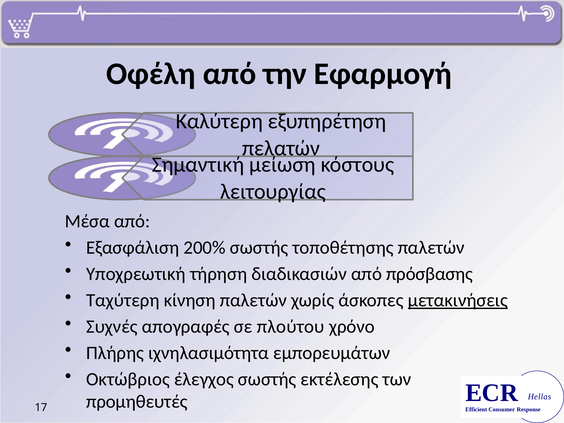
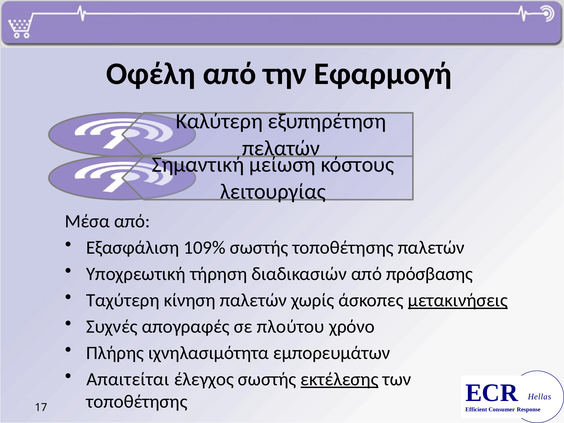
200%: 200% -> 109%
Οκτώβριος: Οκτώβριος -> Απαιτείται
εκτέλεσης underline: none -> present
προμηθευτές at (137, 402): προμηθευτές -> τοποθέτησης
